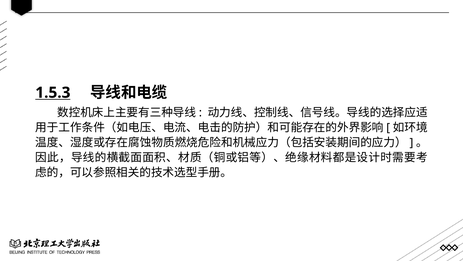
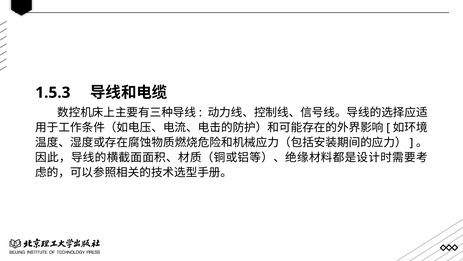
1.5.3 underline: present -> none
